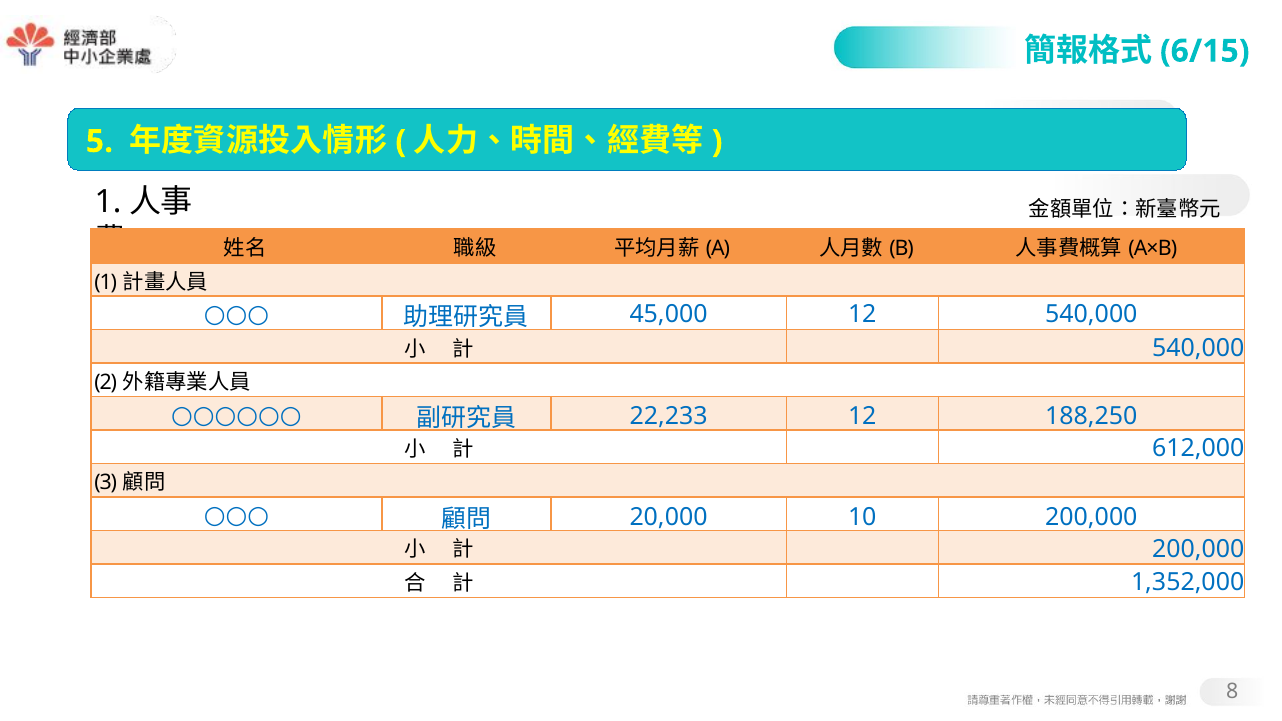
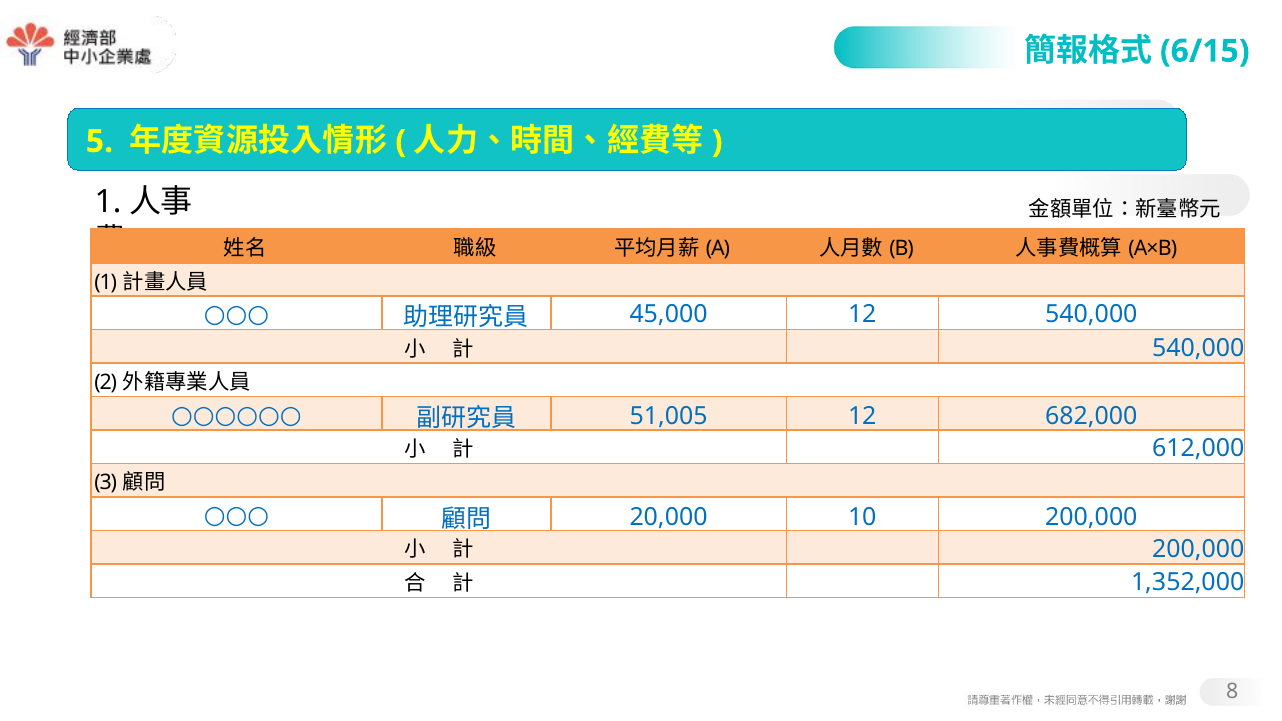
22,233: 22,233 -> 51,005
188,250: 188,250 -> 682,000
